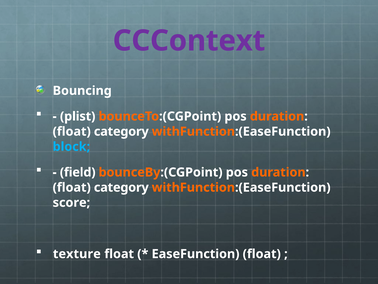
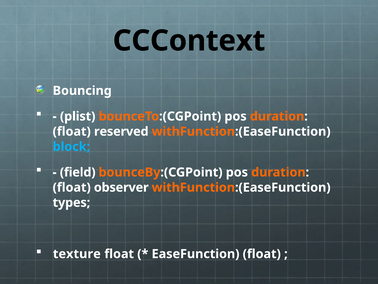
CCContext colour: purple -> black
category at (121, 131): category -> reserved
category at (121, 187): category -> observer
score: score -> types
